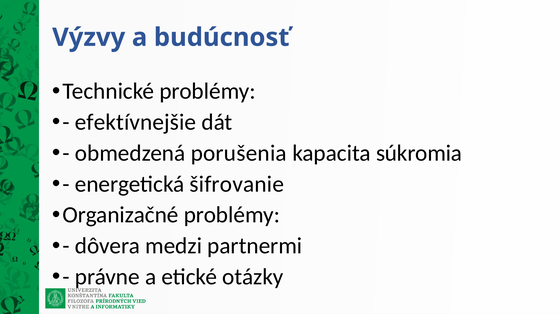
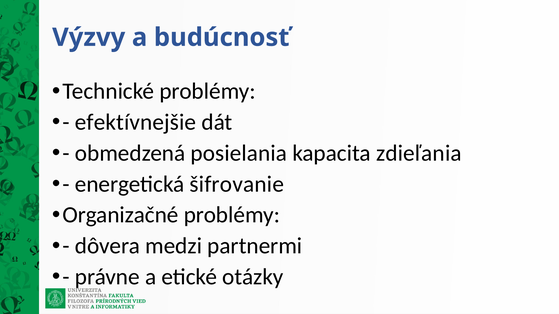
porušenia: porušenia -> posielania
súkromia: súkromia -> zdieľania
